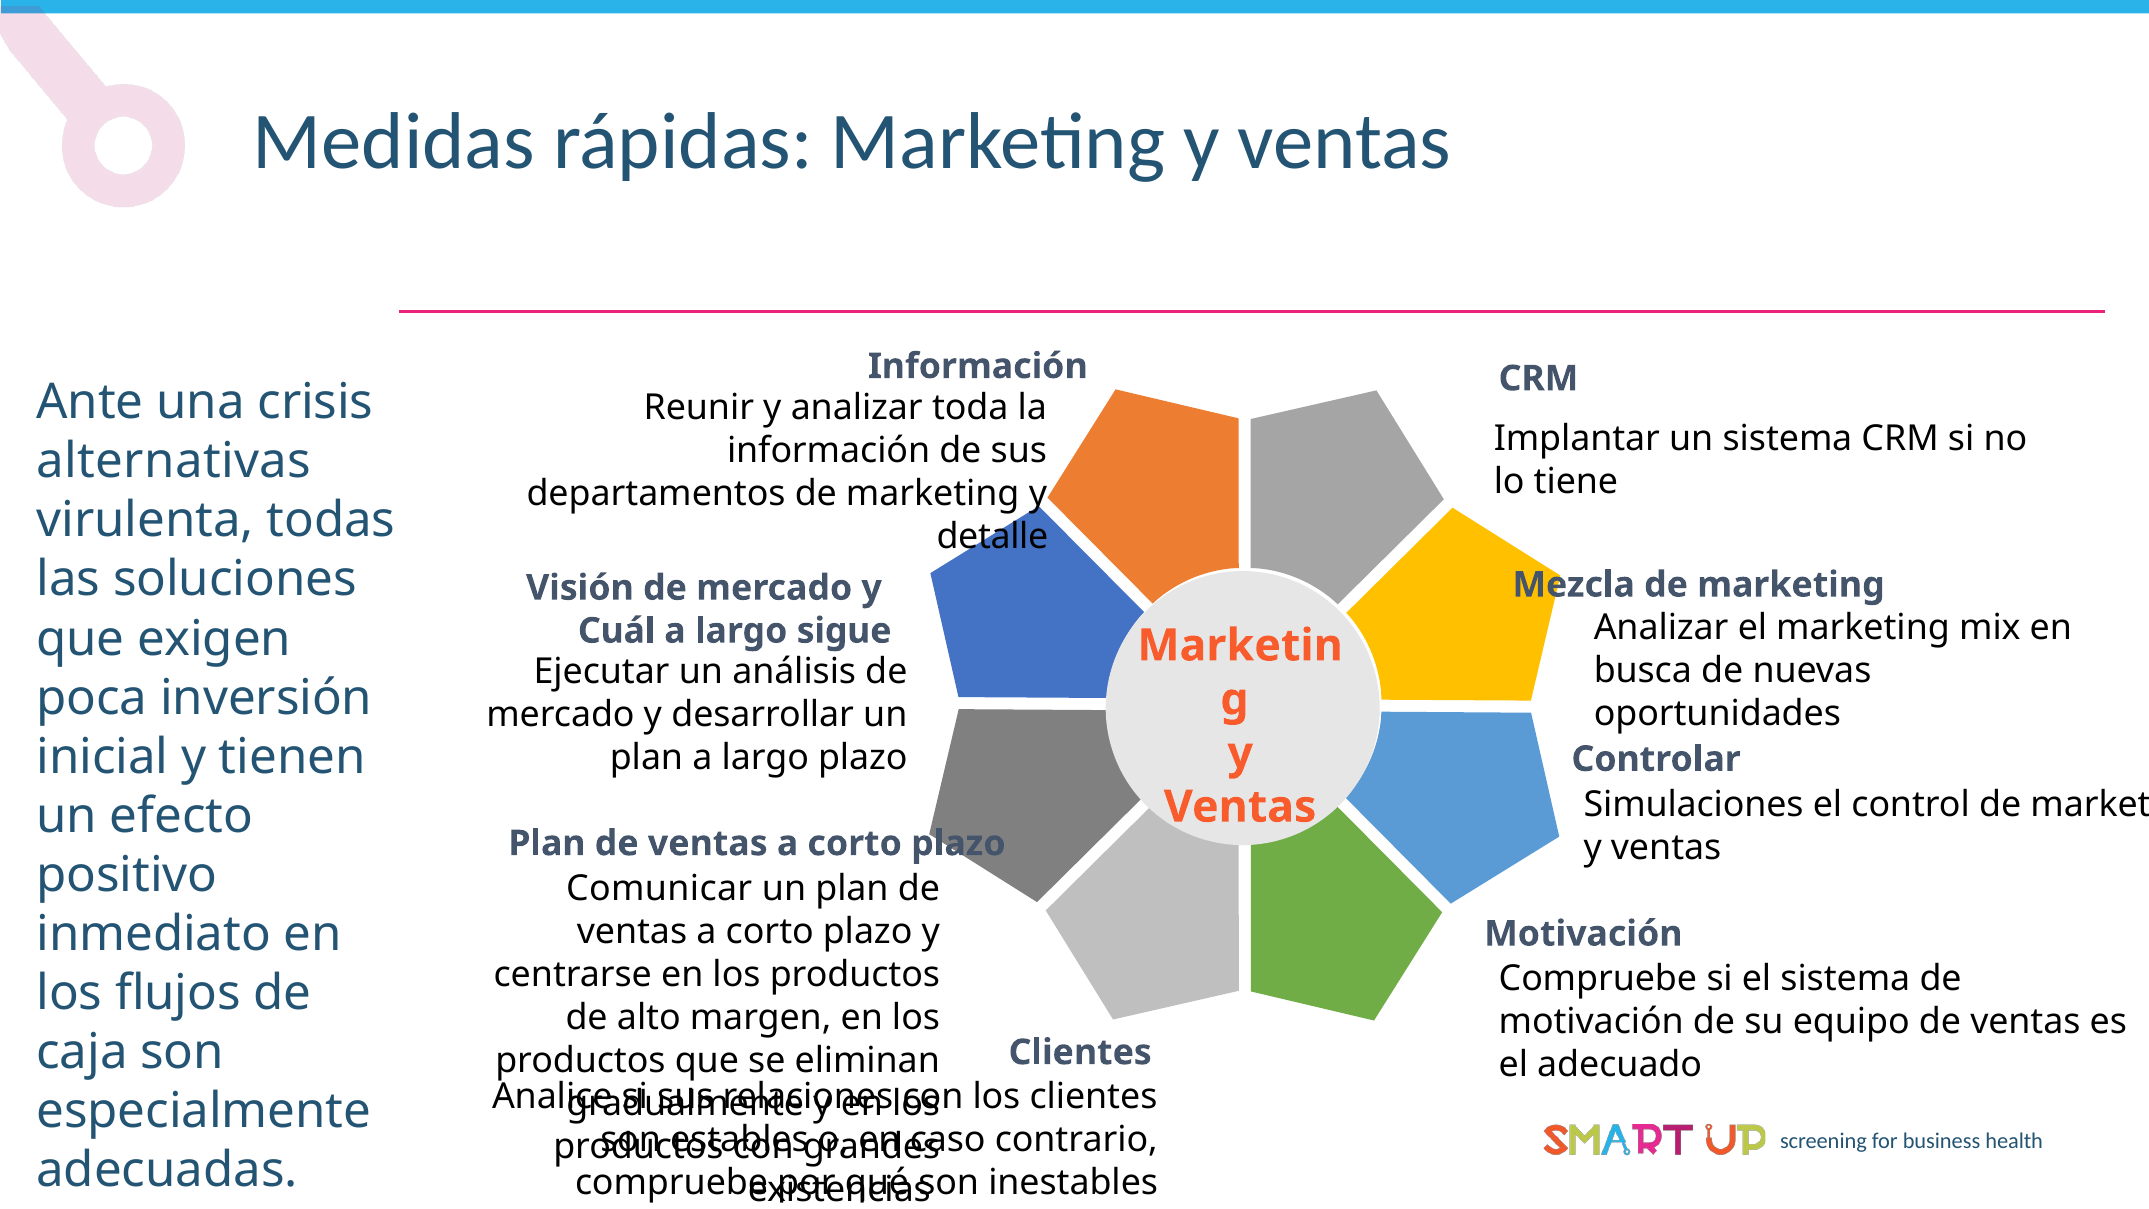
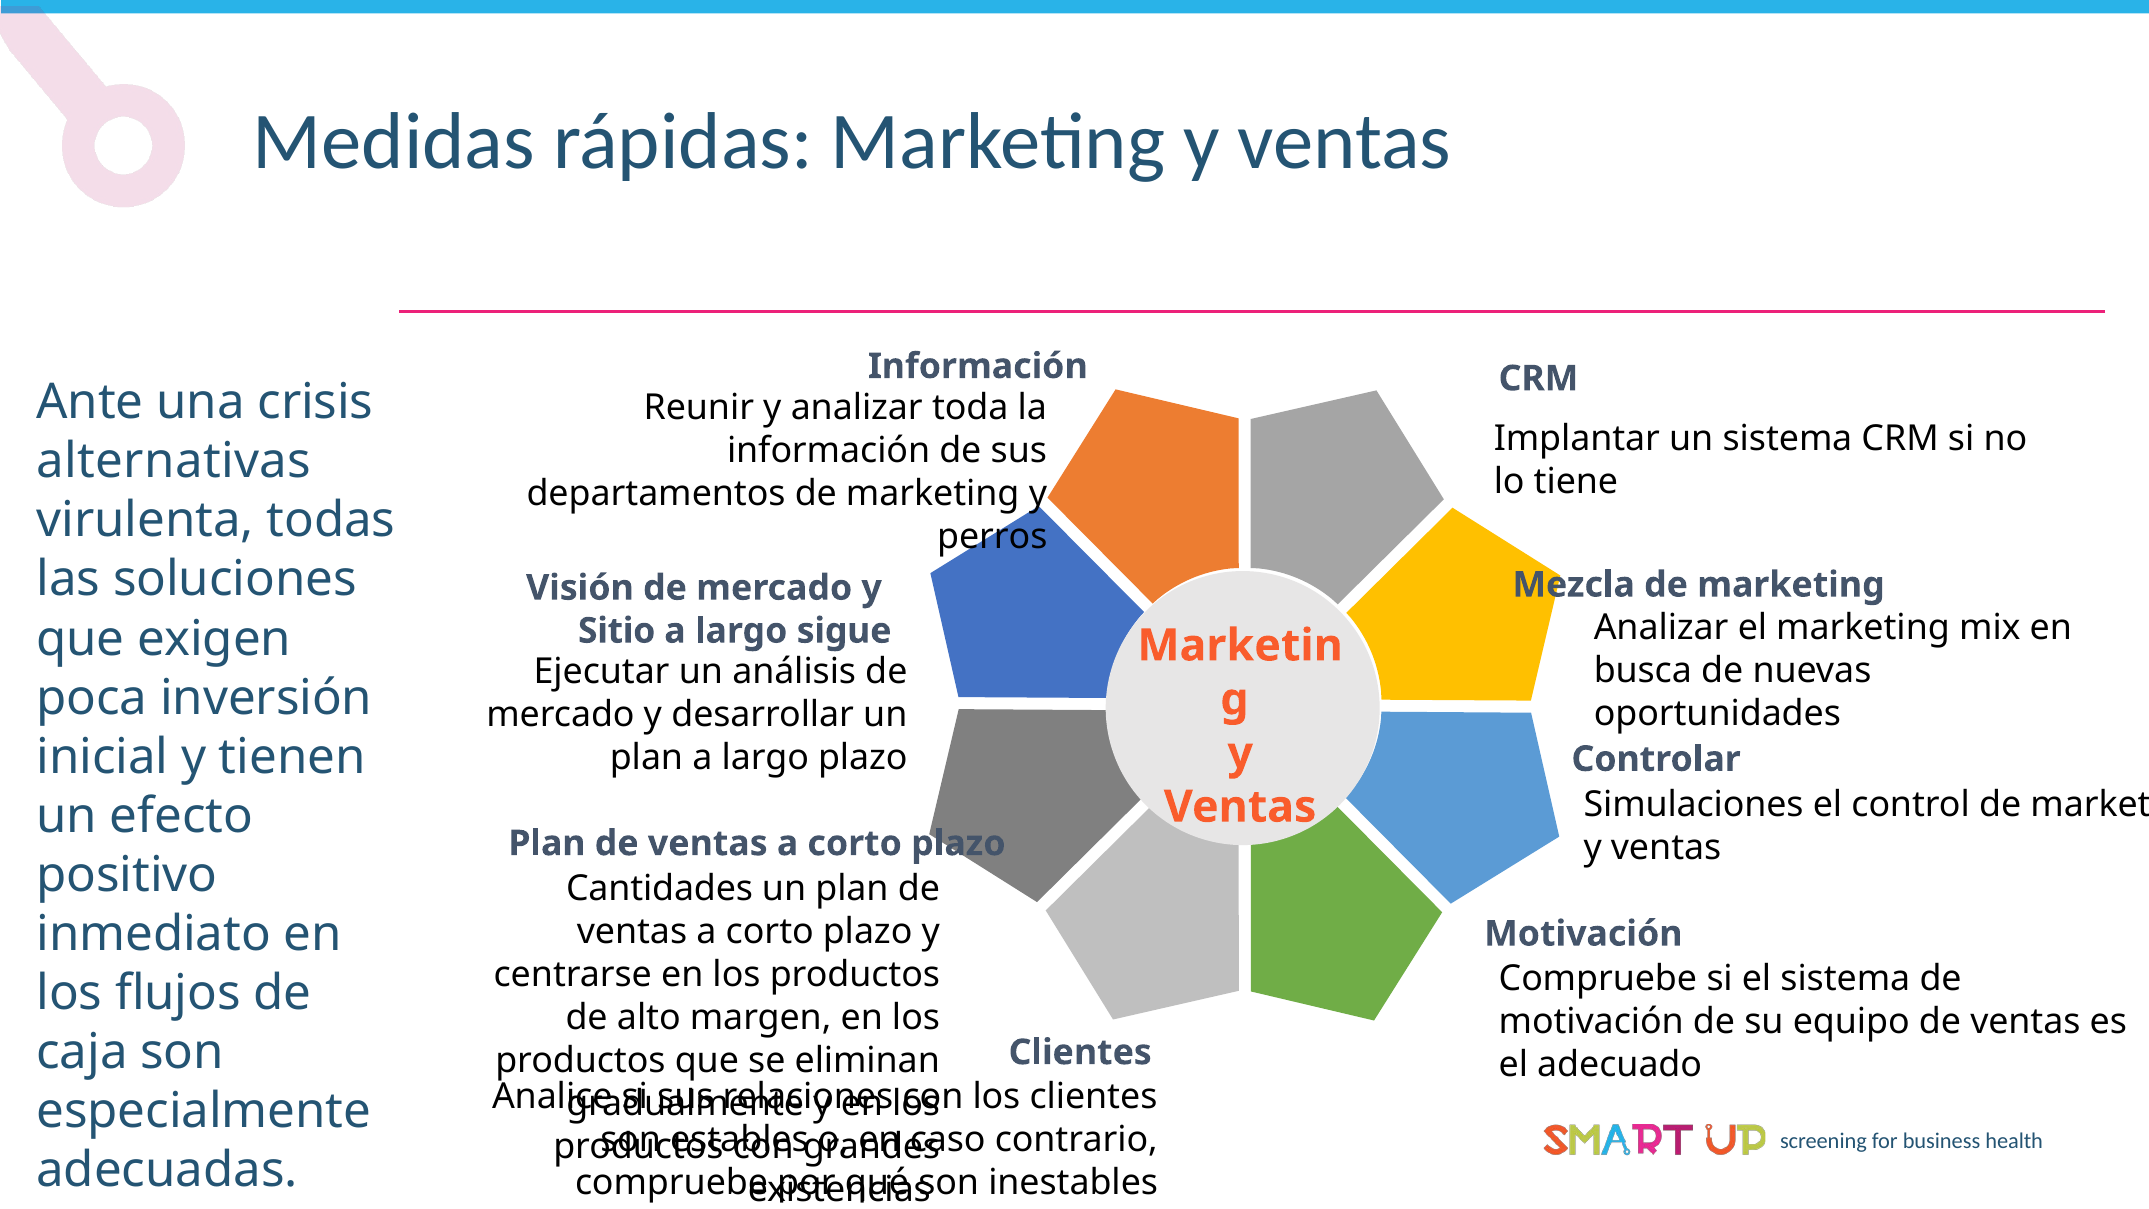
detalle: detalle -> perros
Cuál: Cuál -> Sitio
Comunicar: Comunicar -> Cantidades
